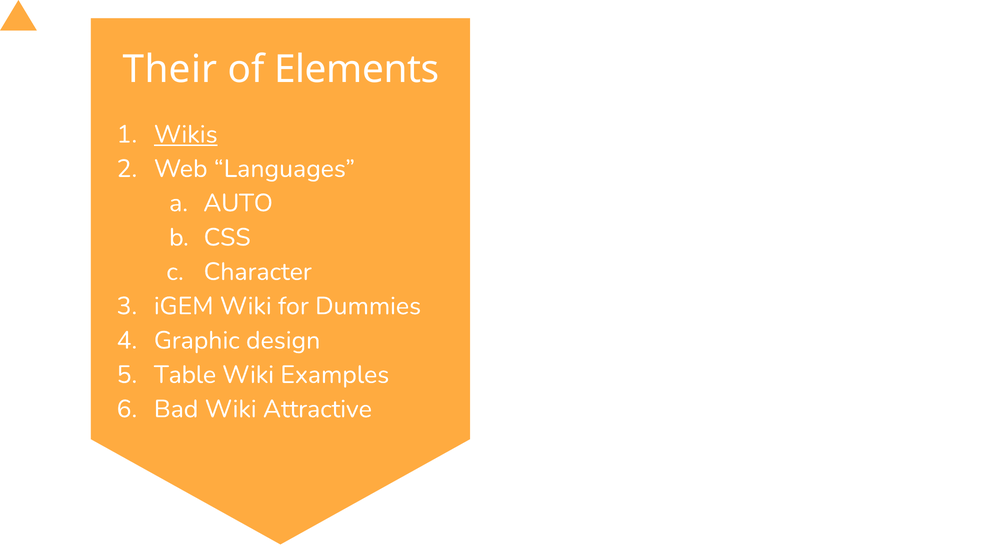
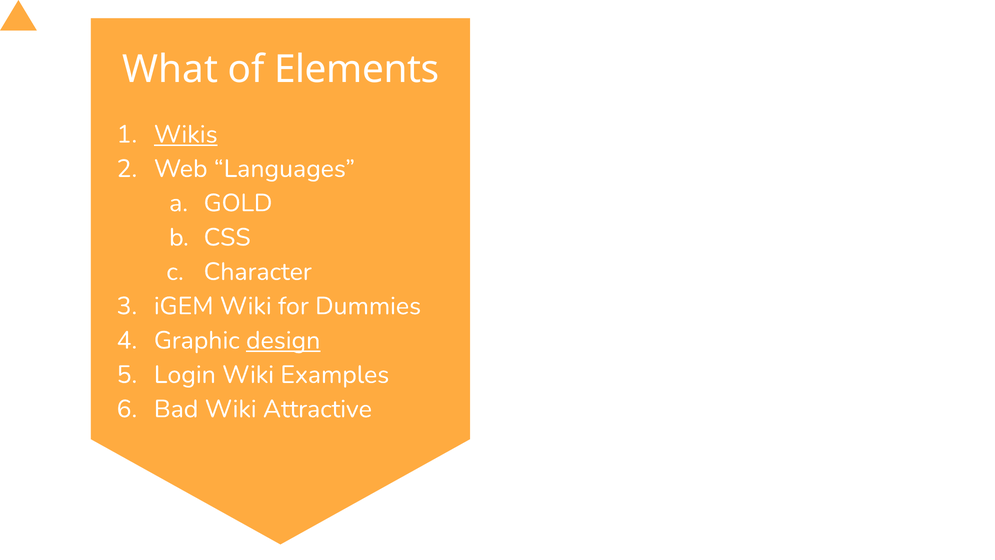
Their: Their -> What
AUTO: AUTO -> GOLD
design underline: none -> present
Table: Table -> Login
